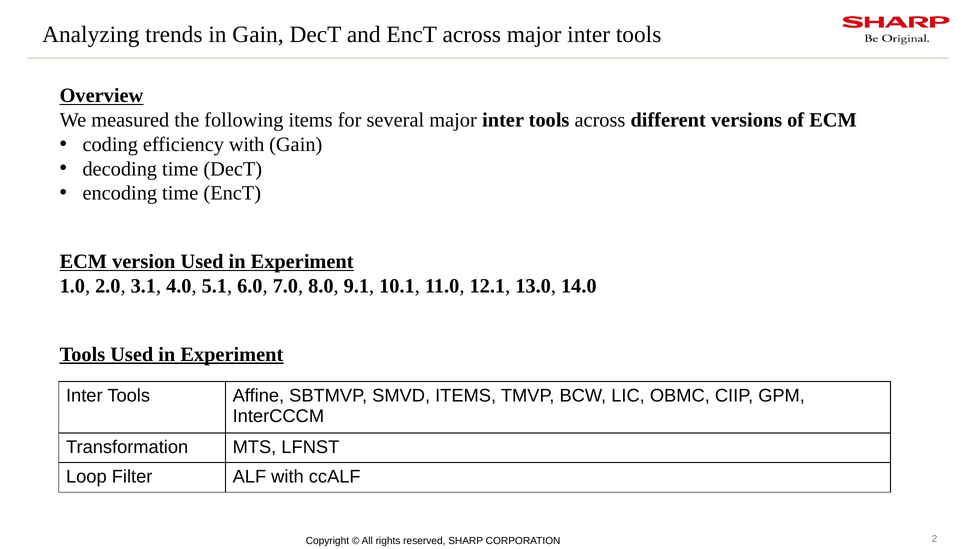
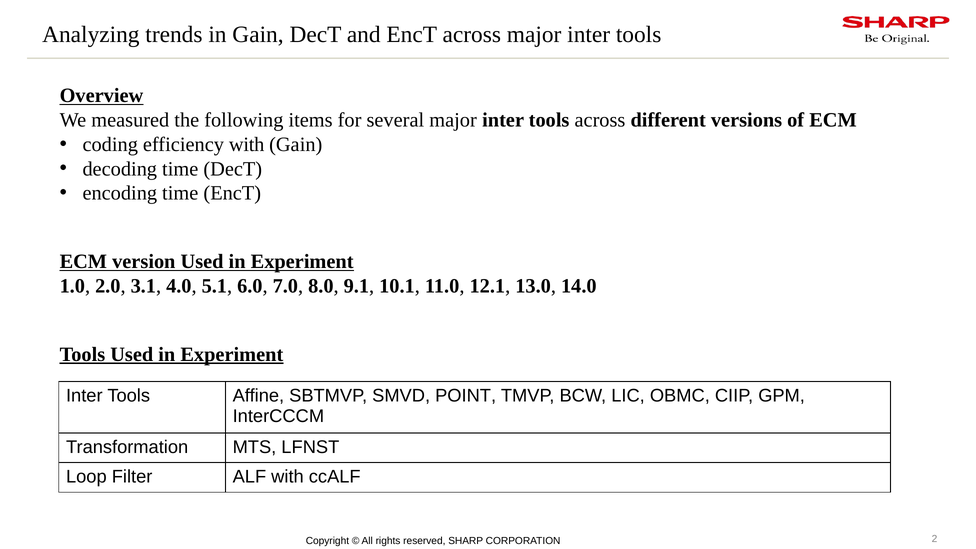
SMVD ITEMS: ITEMS -> POINT
